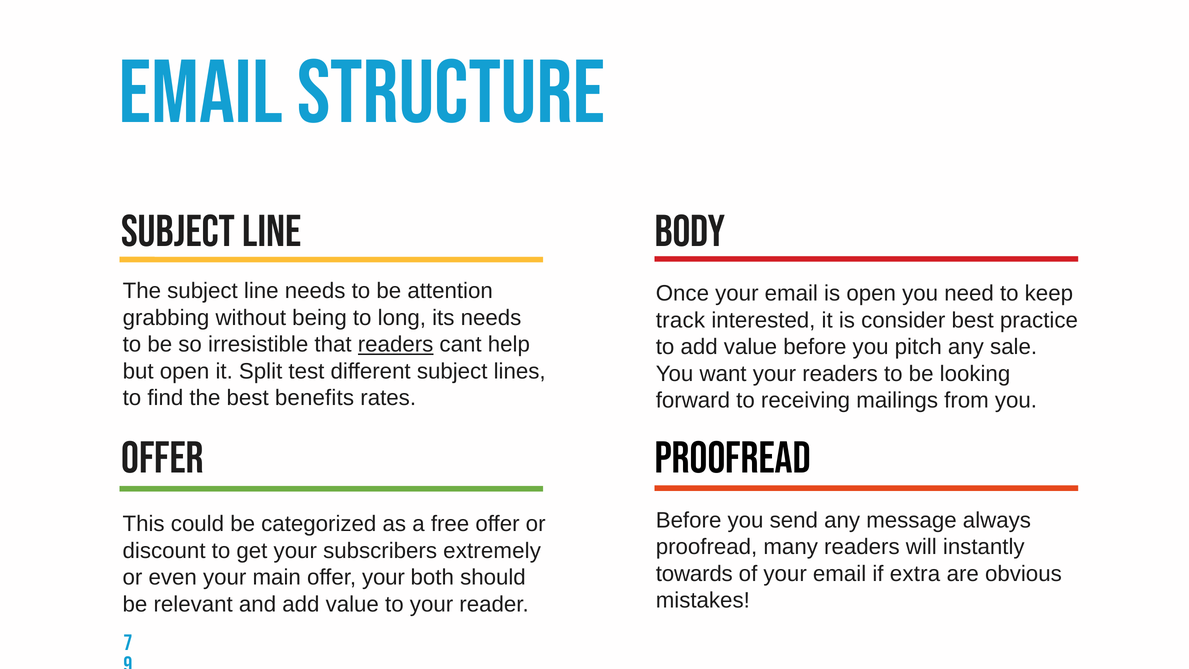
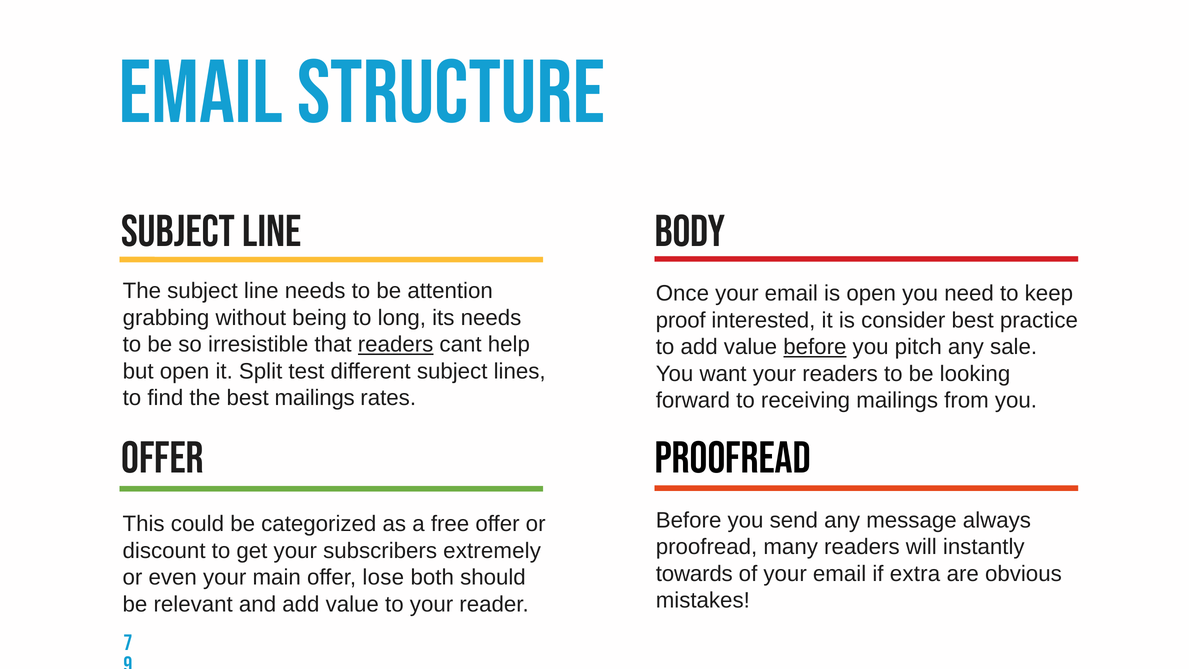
track: track -> proof
before at (815, 347) underline: none -> present
best benefits: benefits -> mailings
offer your: your -> lose
